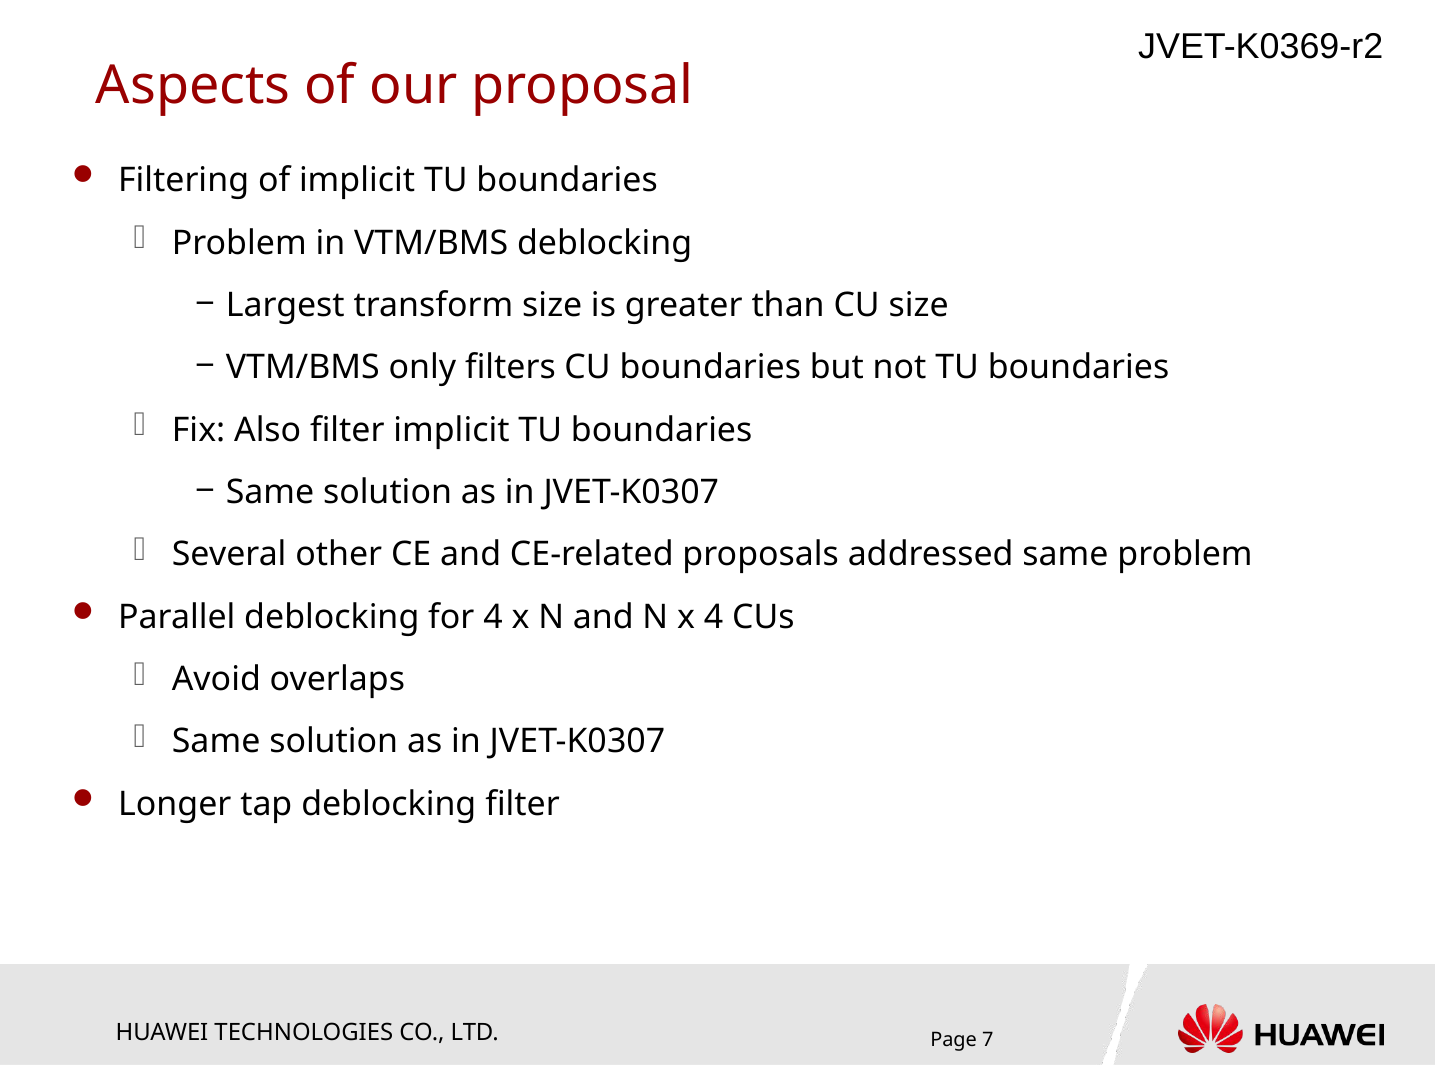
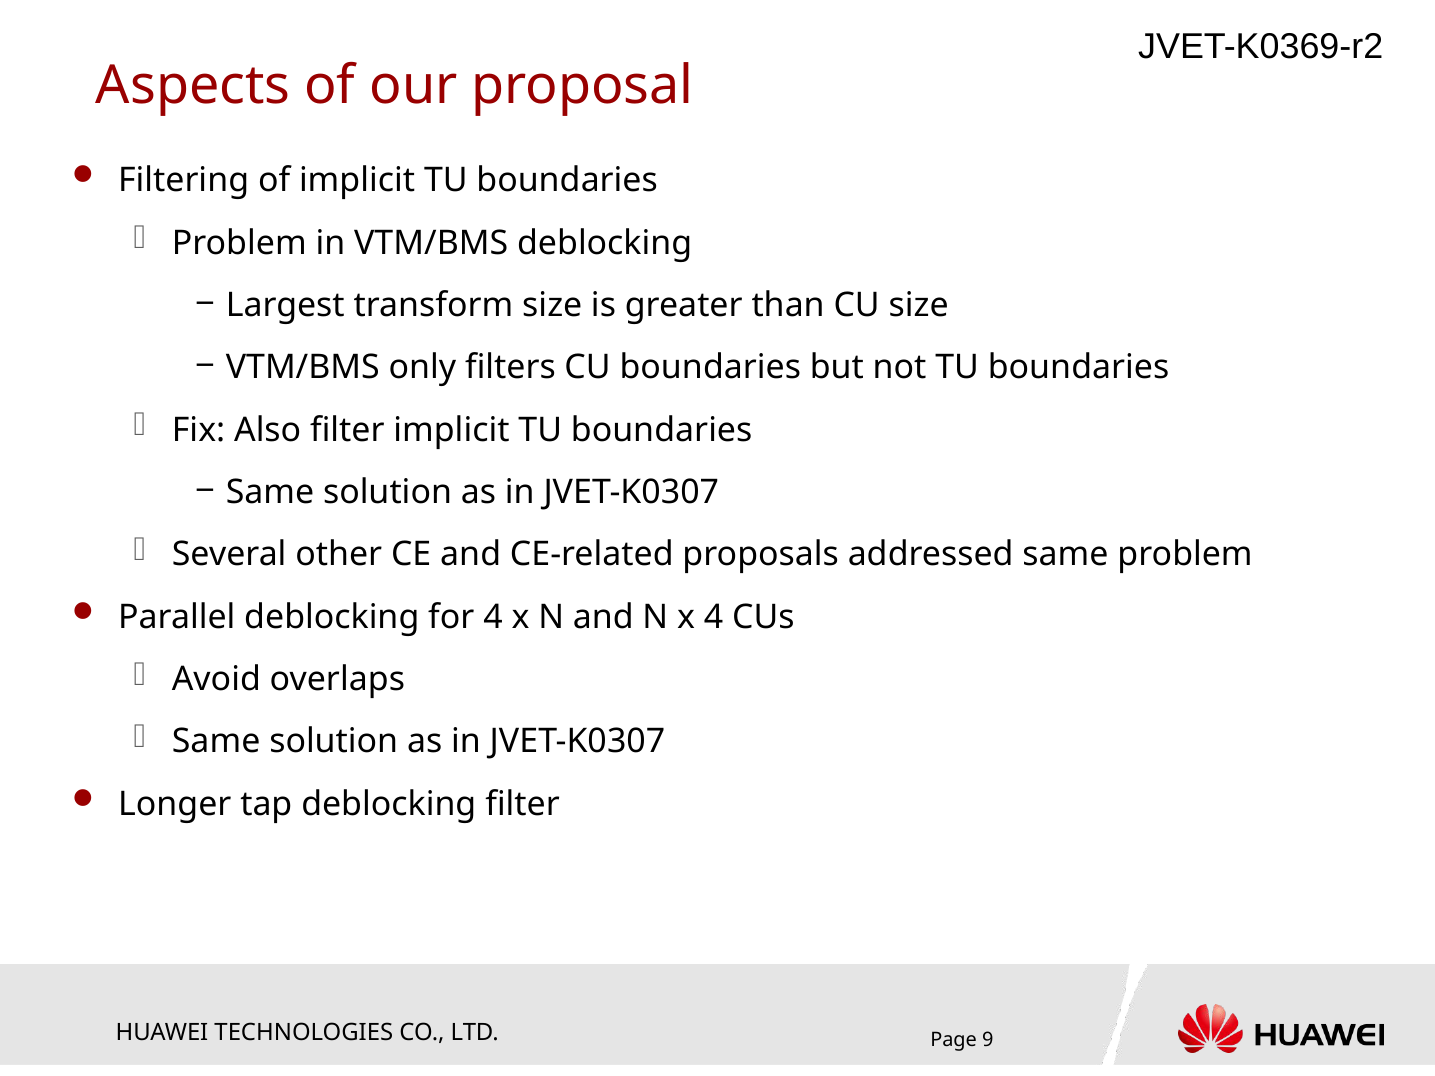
7: 7 -> 9
